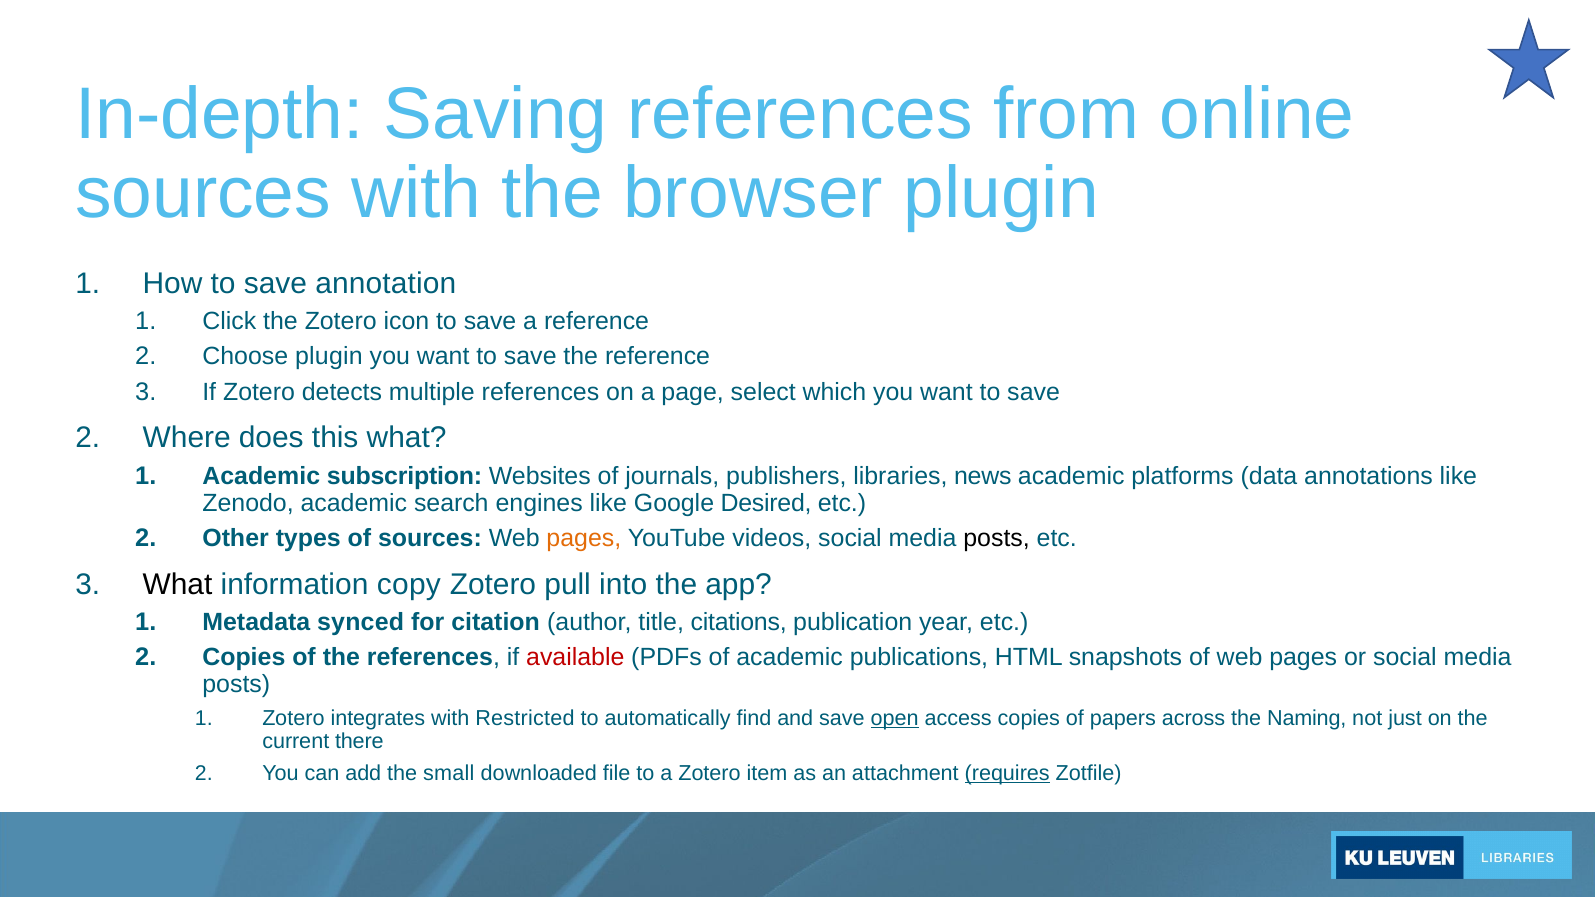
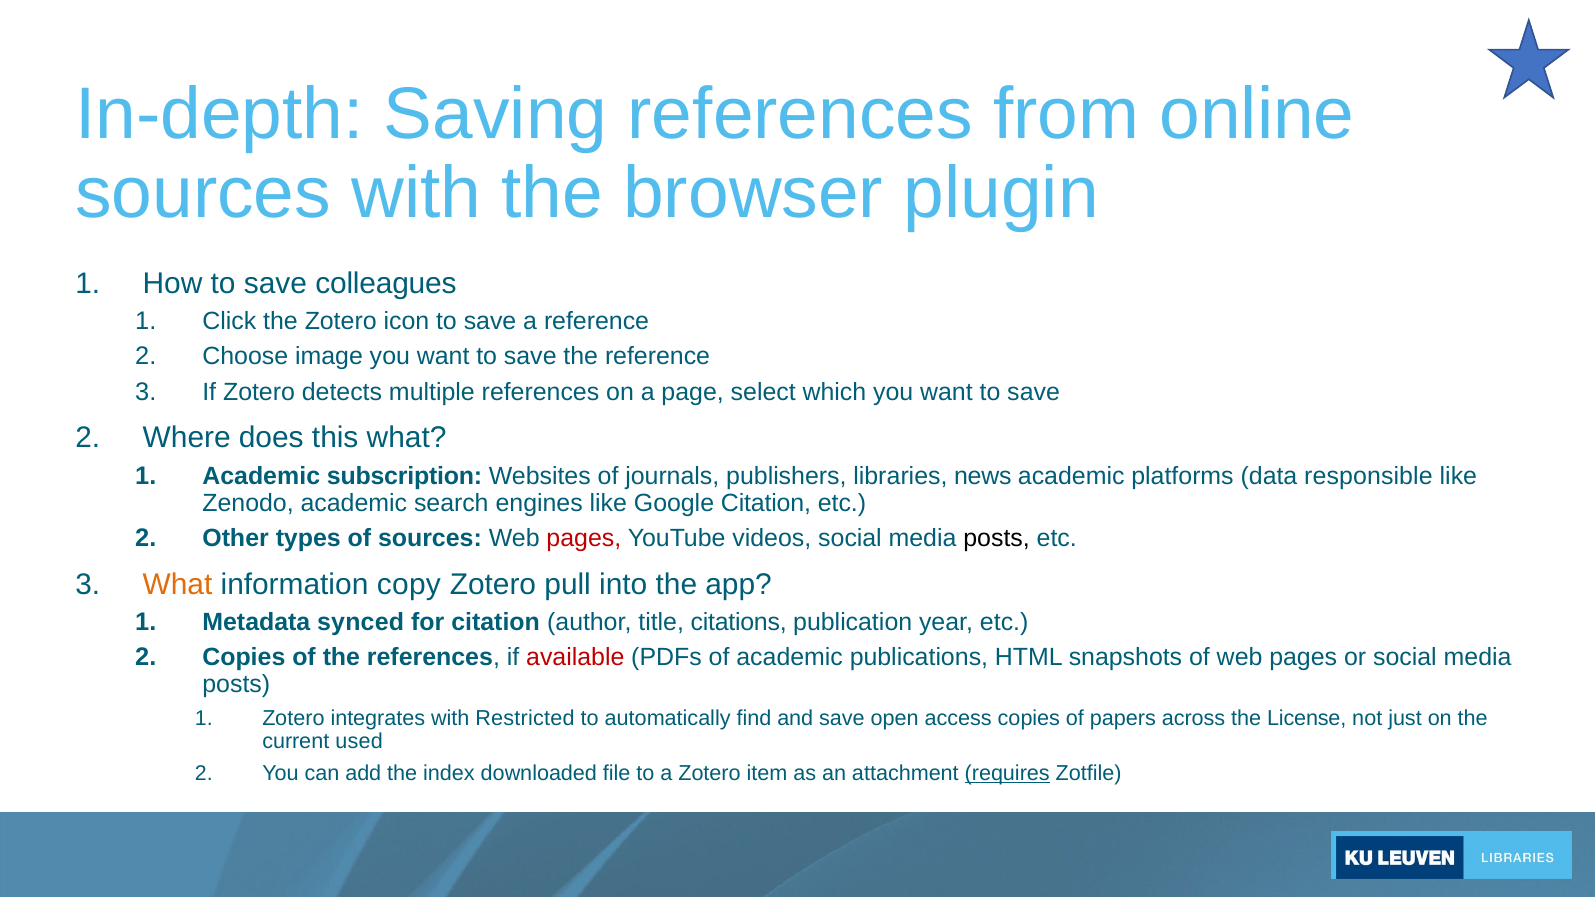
annotation: annotation -> colleagues
Choose plugin: plugin -> image
annotations: annotations -> responsible
Google Desired: Desired -> Citation
pages at (584, 538) colour: orange -> red
What at (178, 585) colour: black -> orange
open underline: present -> none
Naming: Naming -> License
there: there -> used
small: small -> index
